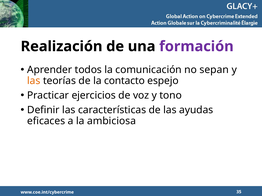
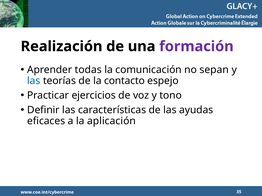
todos: todos -> todas
las at (34, 81) colour: orange -> blue
ambiciosa: ambiciosa -> aplicación
